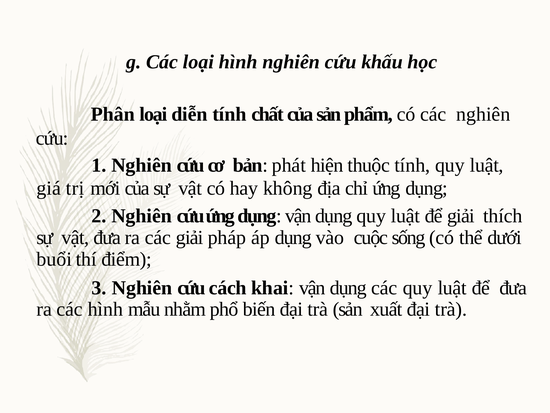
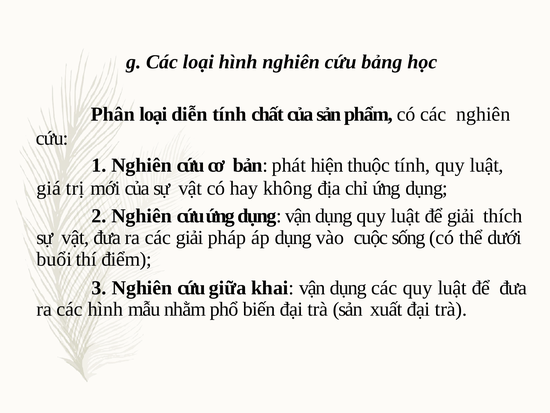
khấu: khấu -> bảng
cách: cách -> giữa
